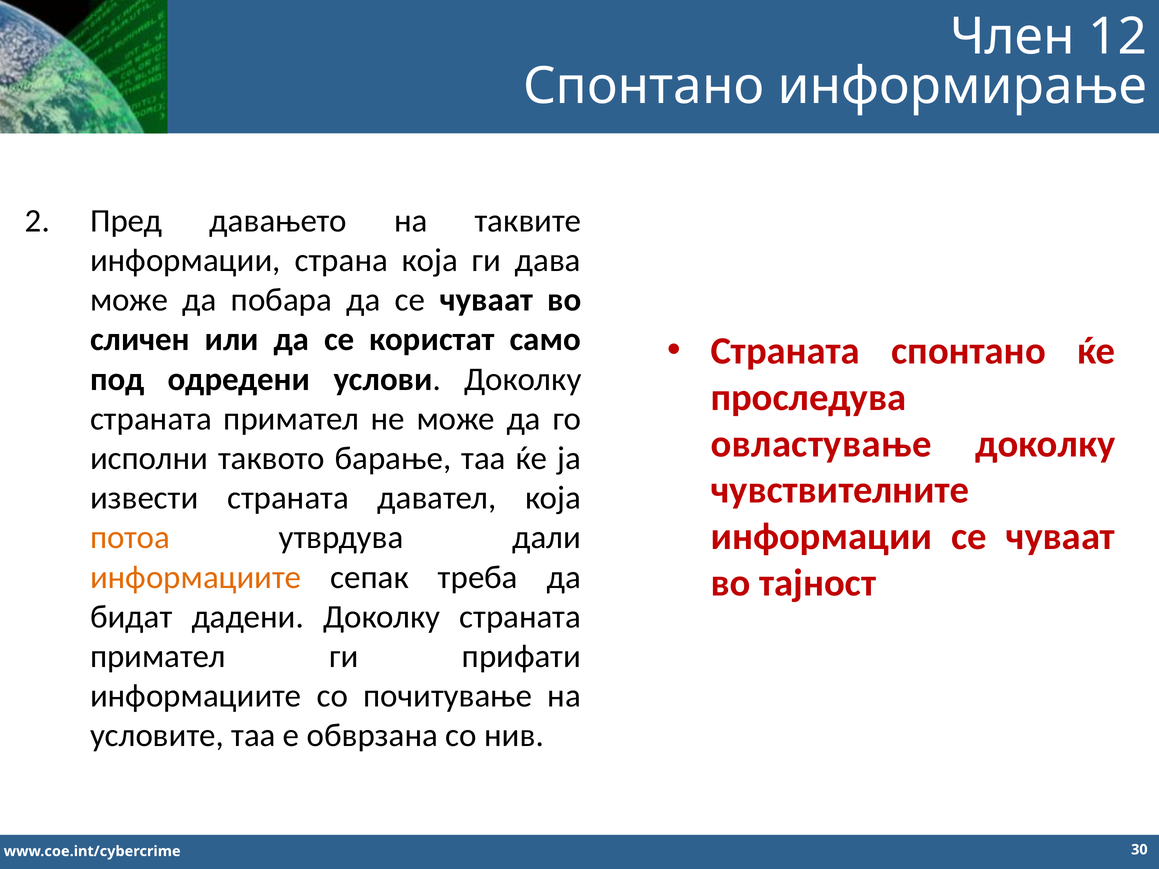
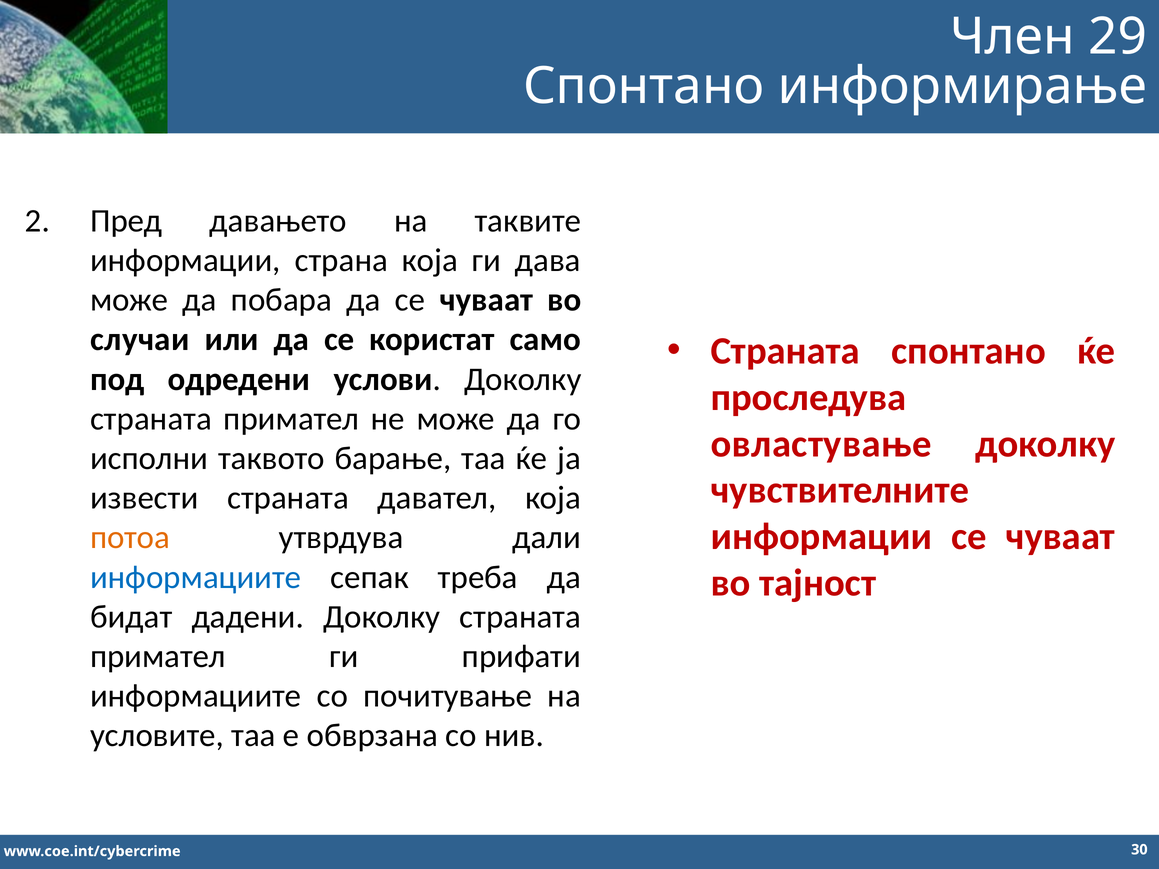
12: 12 -> 29
сличен: сличен -> случаи
информациите at (196, 577) colour: orange -> blue
